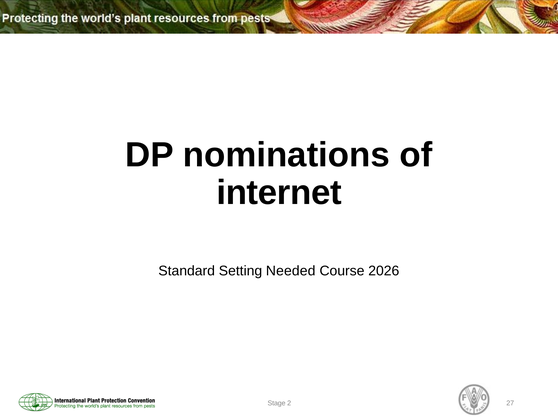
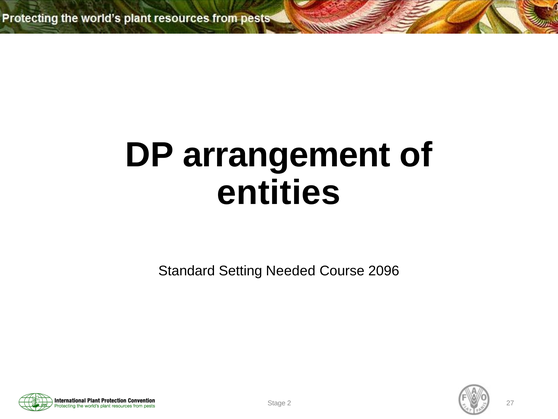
nominations: nominations -> arrangement
internet: internet -> entities
2026: 2026 -> 2096
